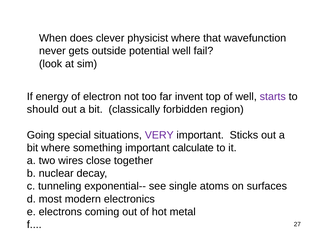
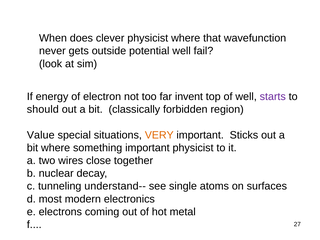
Going: Going -> Value
VERY colour: purple -> orange
important calculate: calculate -> physicist
exponential--: exponential-- -> understand--
